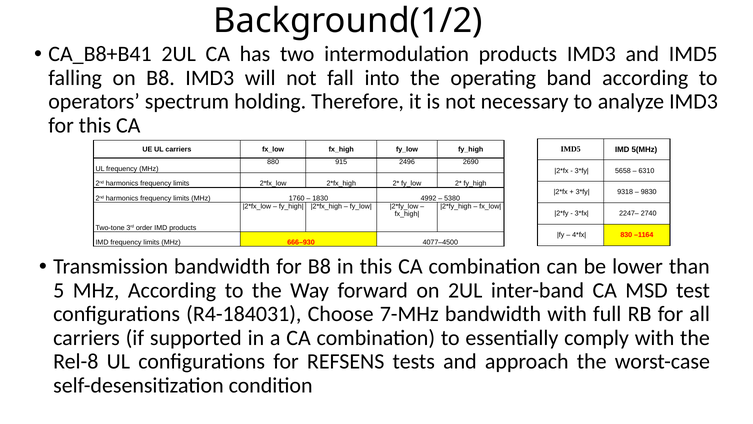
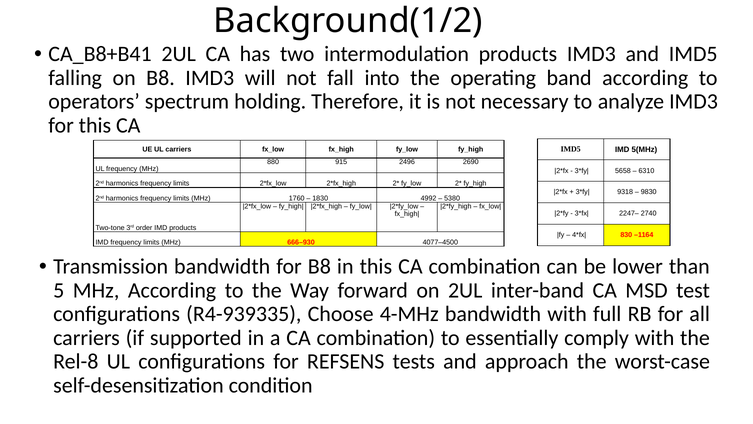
R4-184031: R4-184031 -> R4-939335
7-MHz: 7-MHz -> 4-MHz
